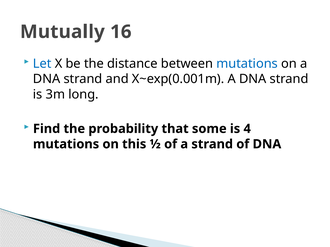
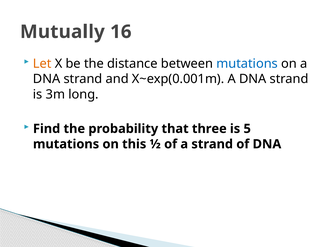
Let colour: blue -> orange
some: some -> three
4: 4 -> 5
